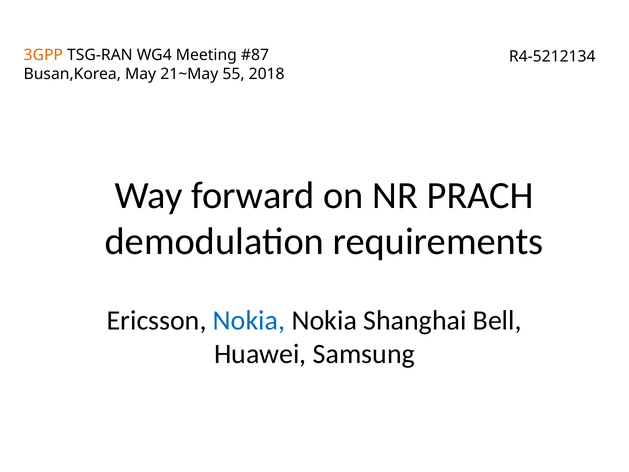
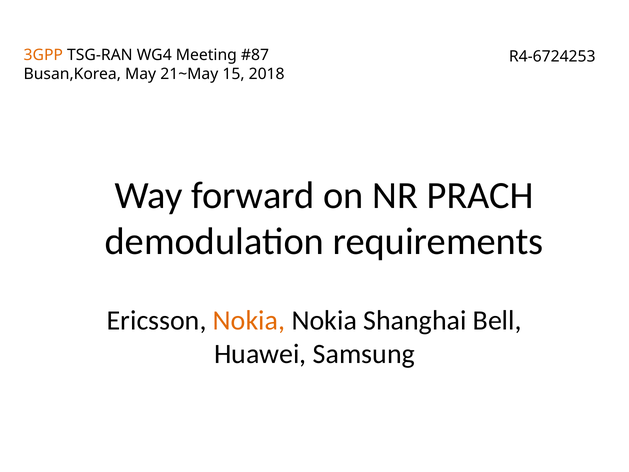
R4-5212134: R4-5212134 -> R4-6724253
55: 55 -> 15
Nokia at (249, 320) colour: blue -> orange
